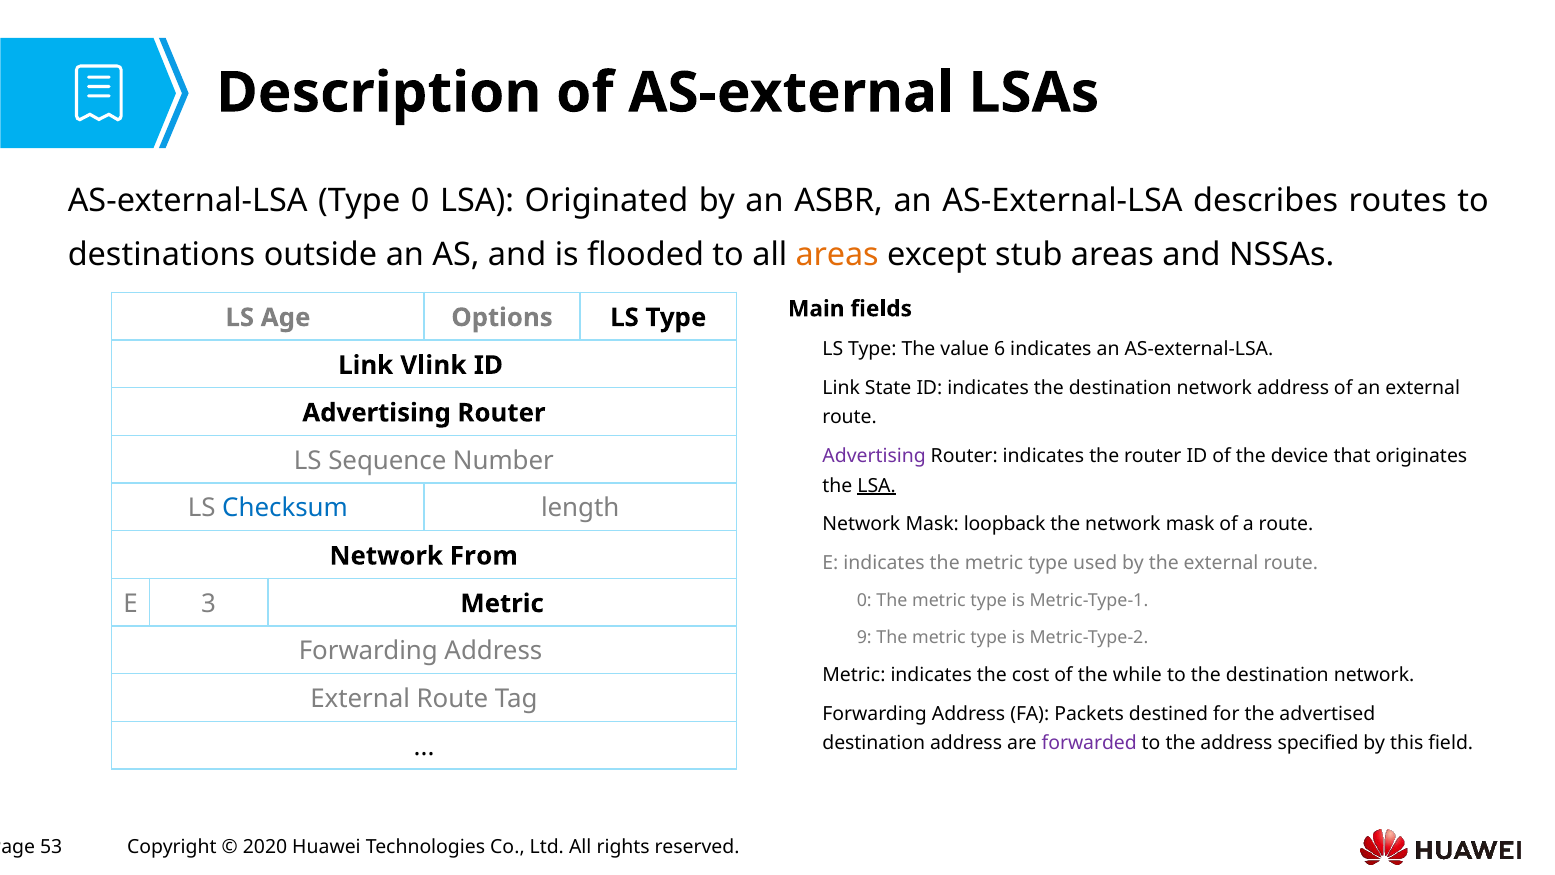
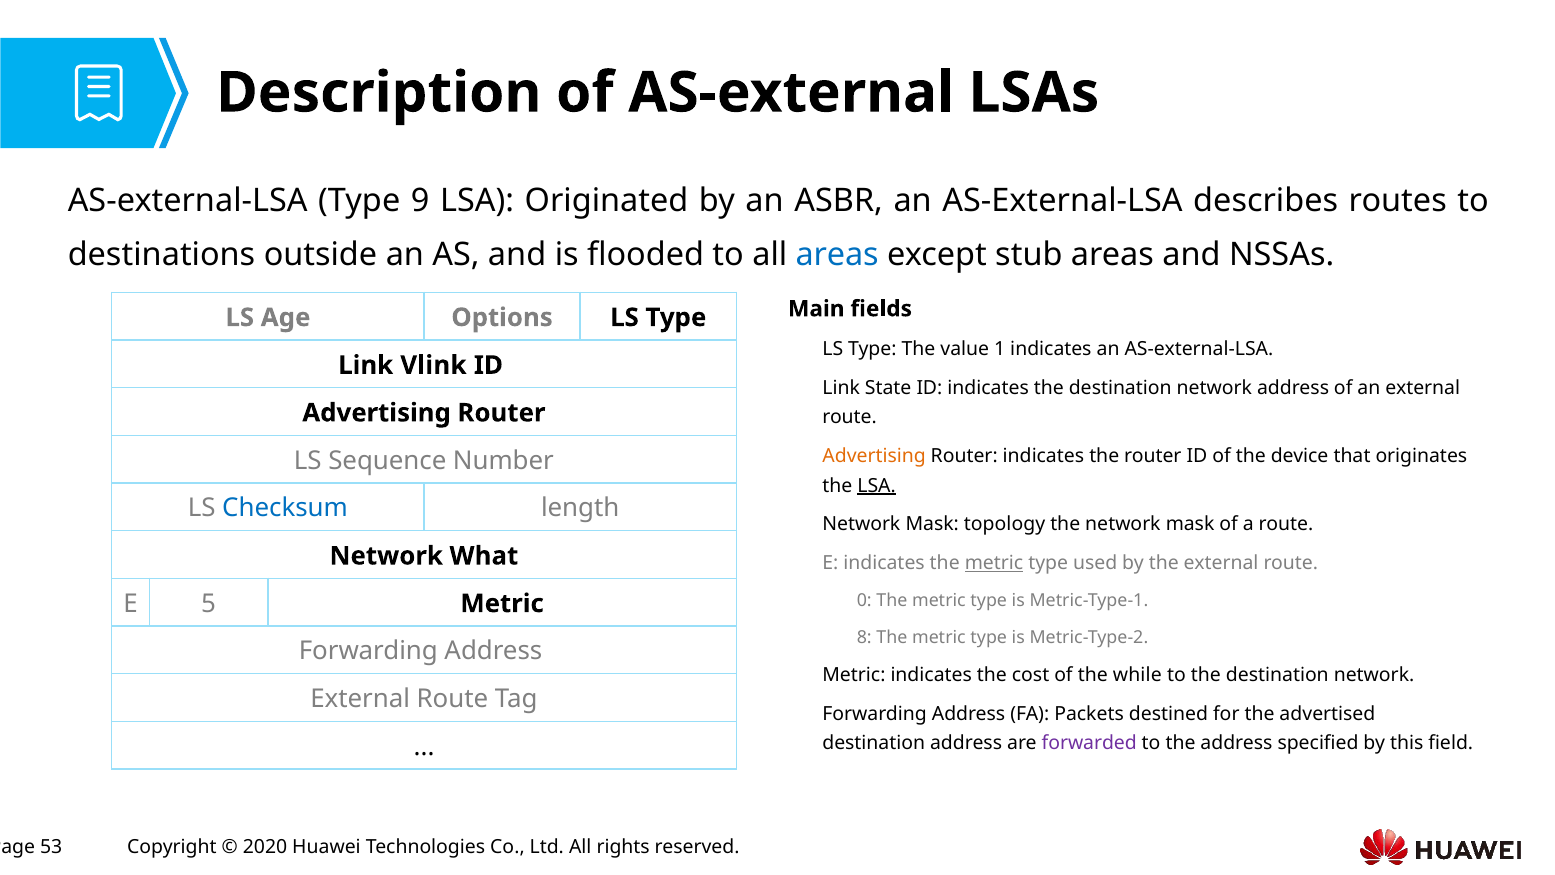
Type 0: 0 -> 9
areas at (837, 255) colour: orange -> blue
6: 6 -> 1
Advertising at (874, 456) colour: purple -> orange
loopback: loopback -> topology
From: From -> What
metric at (994, 563) underline: none -> present
3: 3 -> 5
9: 9 -> 8
